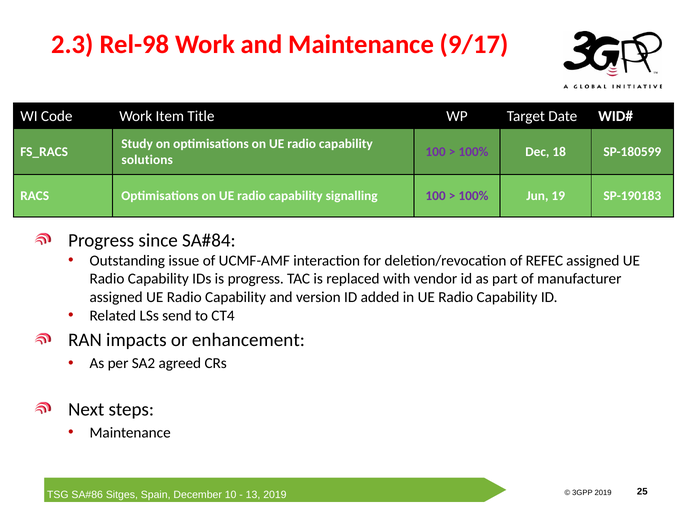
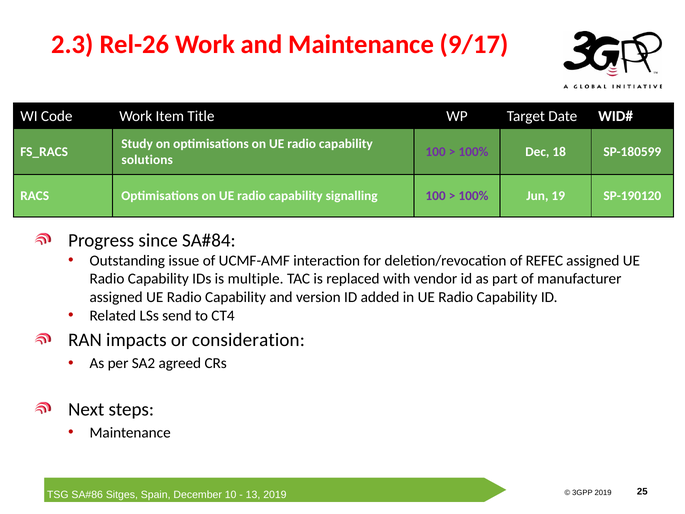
Rel-98: Rel-98 -> Rel-26
SP-190183: SP-190183 -> SP-190120
is progress: progress -> multiple
enhancement: enhancement -> consideration
